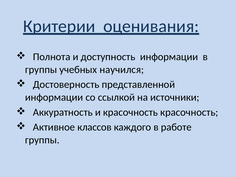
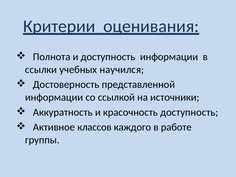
группы at (41, 70): группы -> ссылки
красочность красочность: красочность -> доступность
